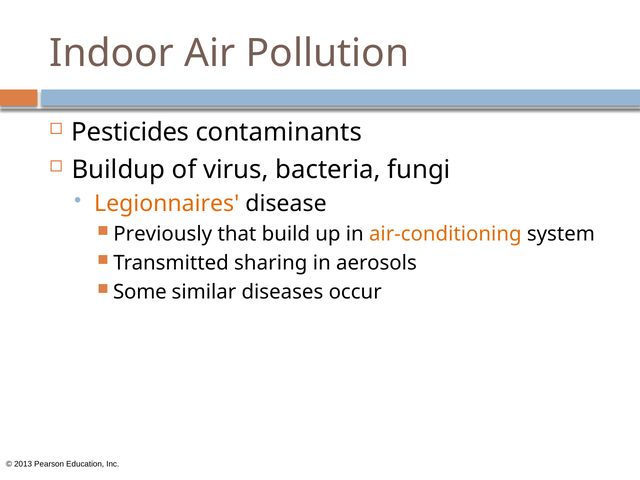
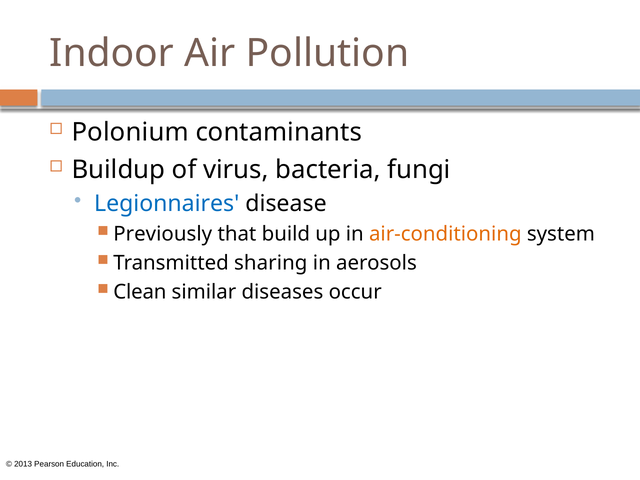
Pesticides: Pesticides -> Polonium
Legionnaires colour: orange -> blue
Some: Some -> Clean
